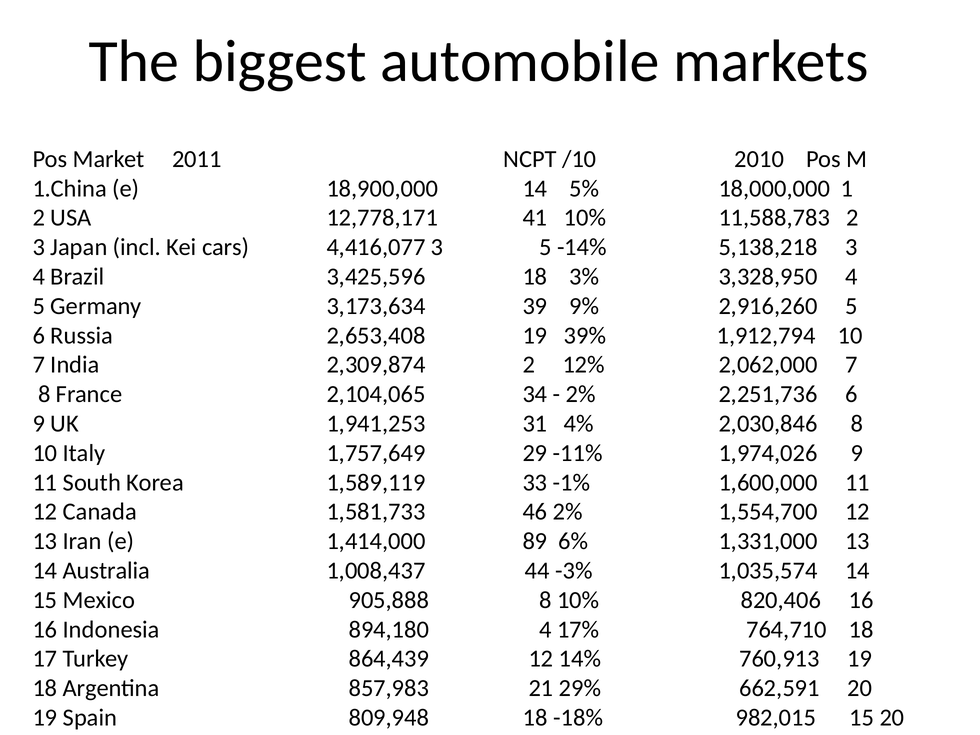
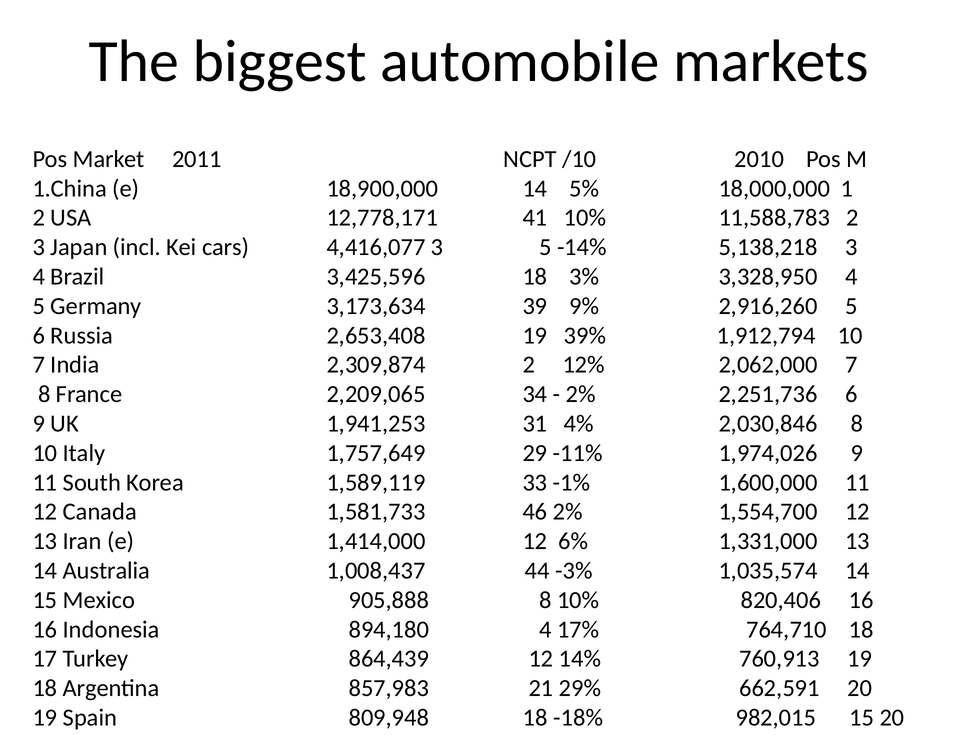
2,104,065: 2,104,065 -> 2,209,065
1,414,000 89: 89 -> 12
